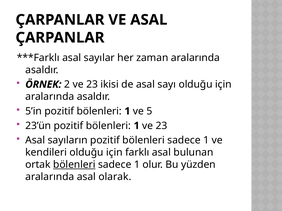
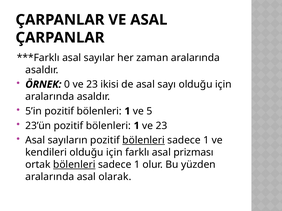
2: 2 -> 0
bölenleri at (144, 141) underline: none -> present
bulunan: bulunan -> prizması
